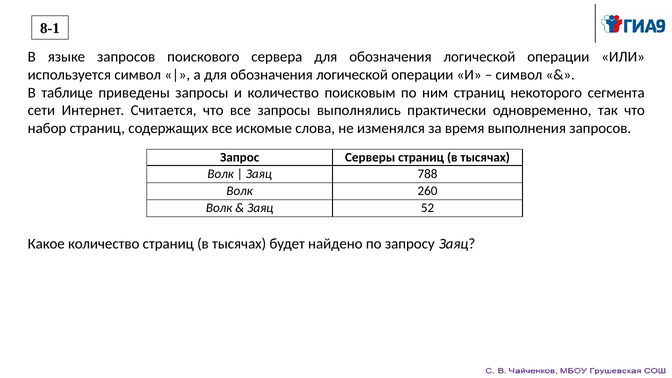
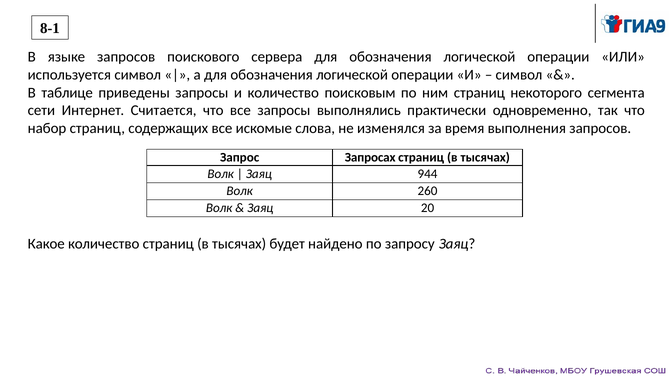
Серверы: Серверы -> Запросах
788: 788 -> 944
52: 52 -> 20
